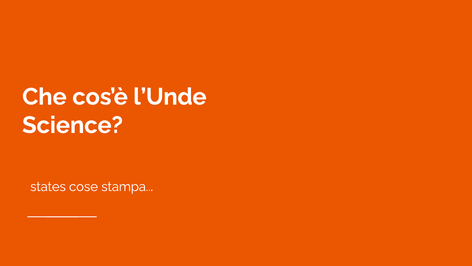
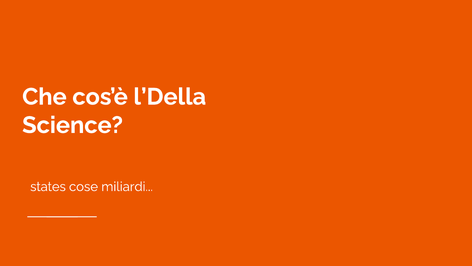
l’Unde: l’Unde -> l’Della
stampa: stampa -> miliardi
